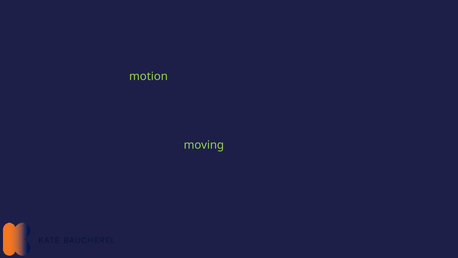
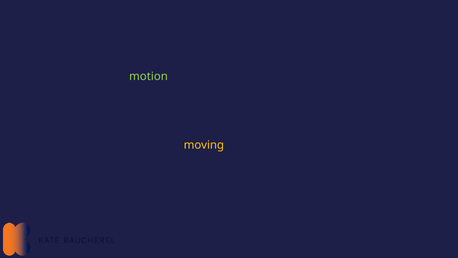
moving colour: light green -> yellow
